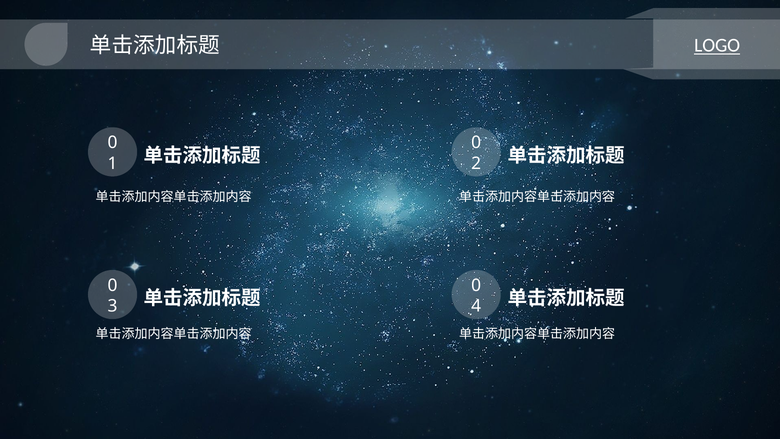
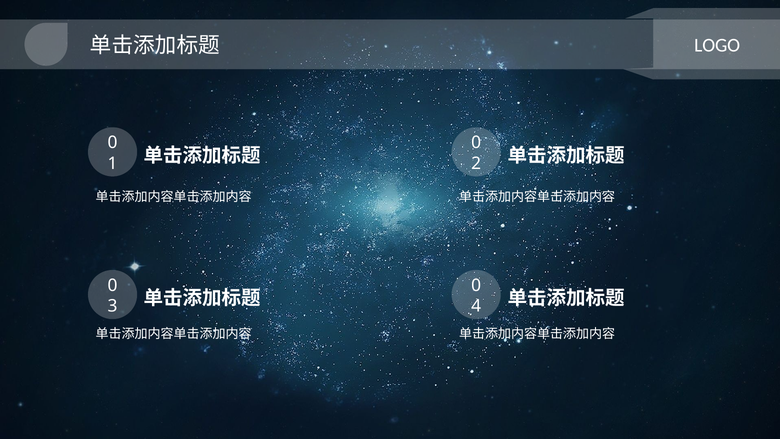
LOGO underline: present -> none
